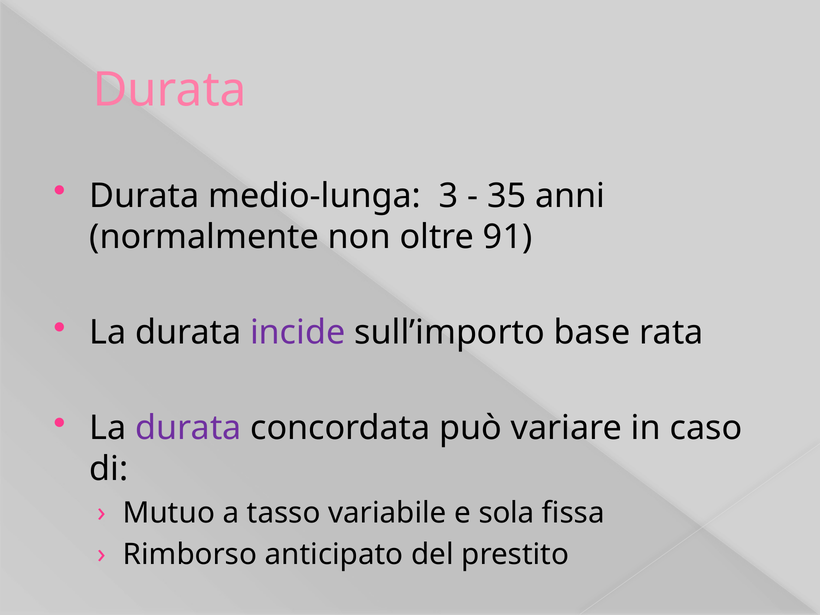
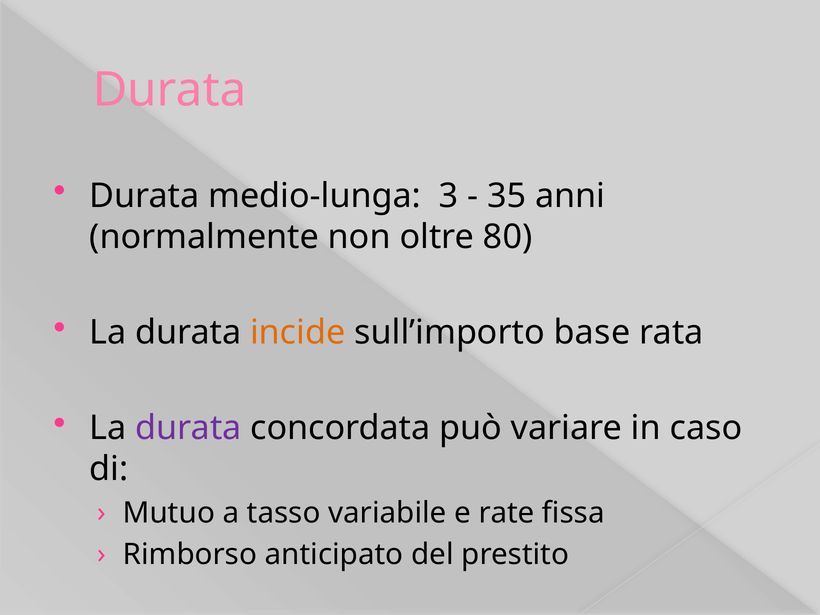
91: 91 -> 80
incide colour: purple -> orange
sola: sola -> rate
